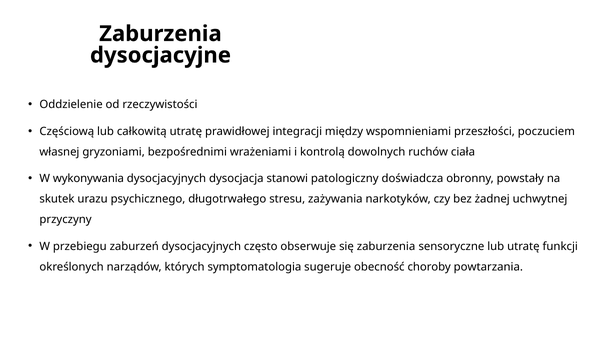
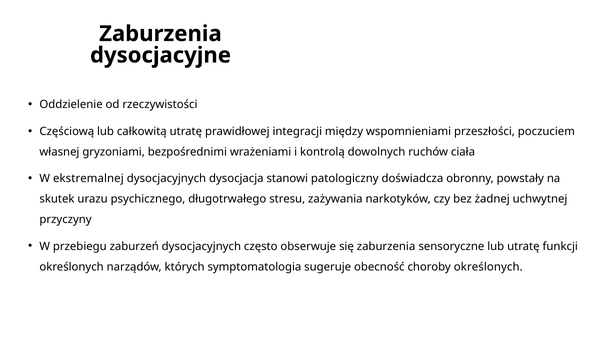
wykonywania: wykonywania -> ekstremalnej
choroby powtarzania: powtarzania -> określonych
